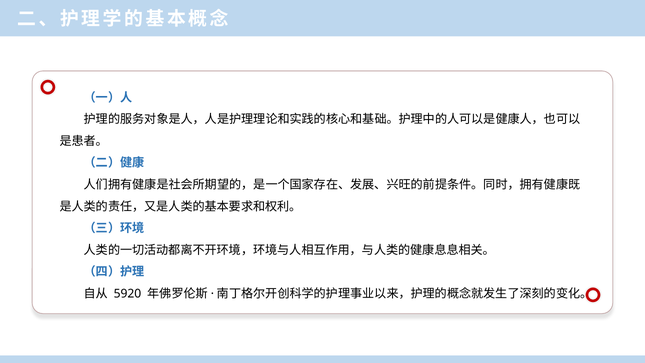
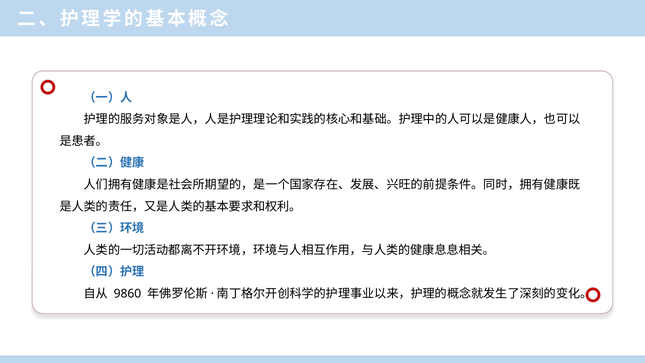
5920: 5920 -> 9860
